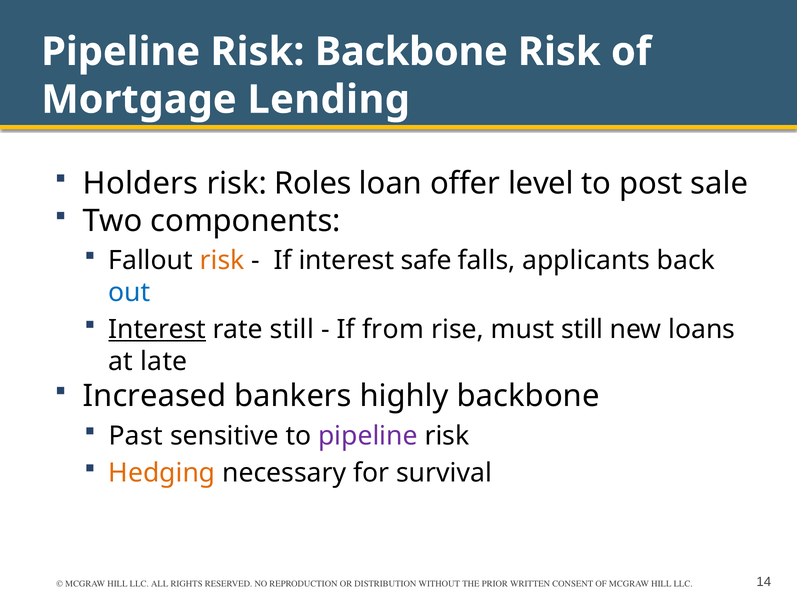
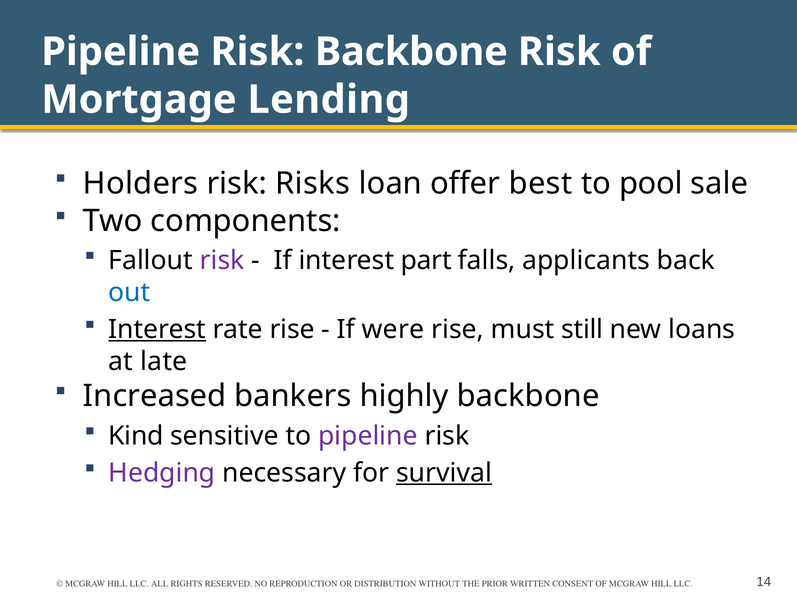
Roles: Roles -> Risks
level: level -> best
post: post -> pool
risk at (222, 260) colour: orange -> purple
safe: safe -> part
rate still: still -> rise
from: from -> were
Past: Past -> Kind
Hedging colour: orange -> purple
survival underline: none -> present
